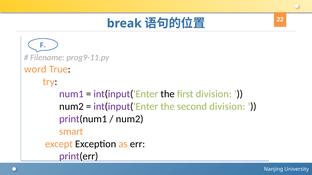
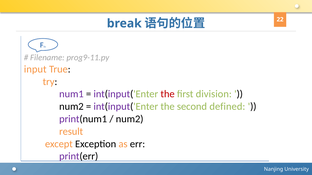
word: word -> input
the at (168, 94) colour: black -> red
second division: division -> defined
smart: smart -> result
